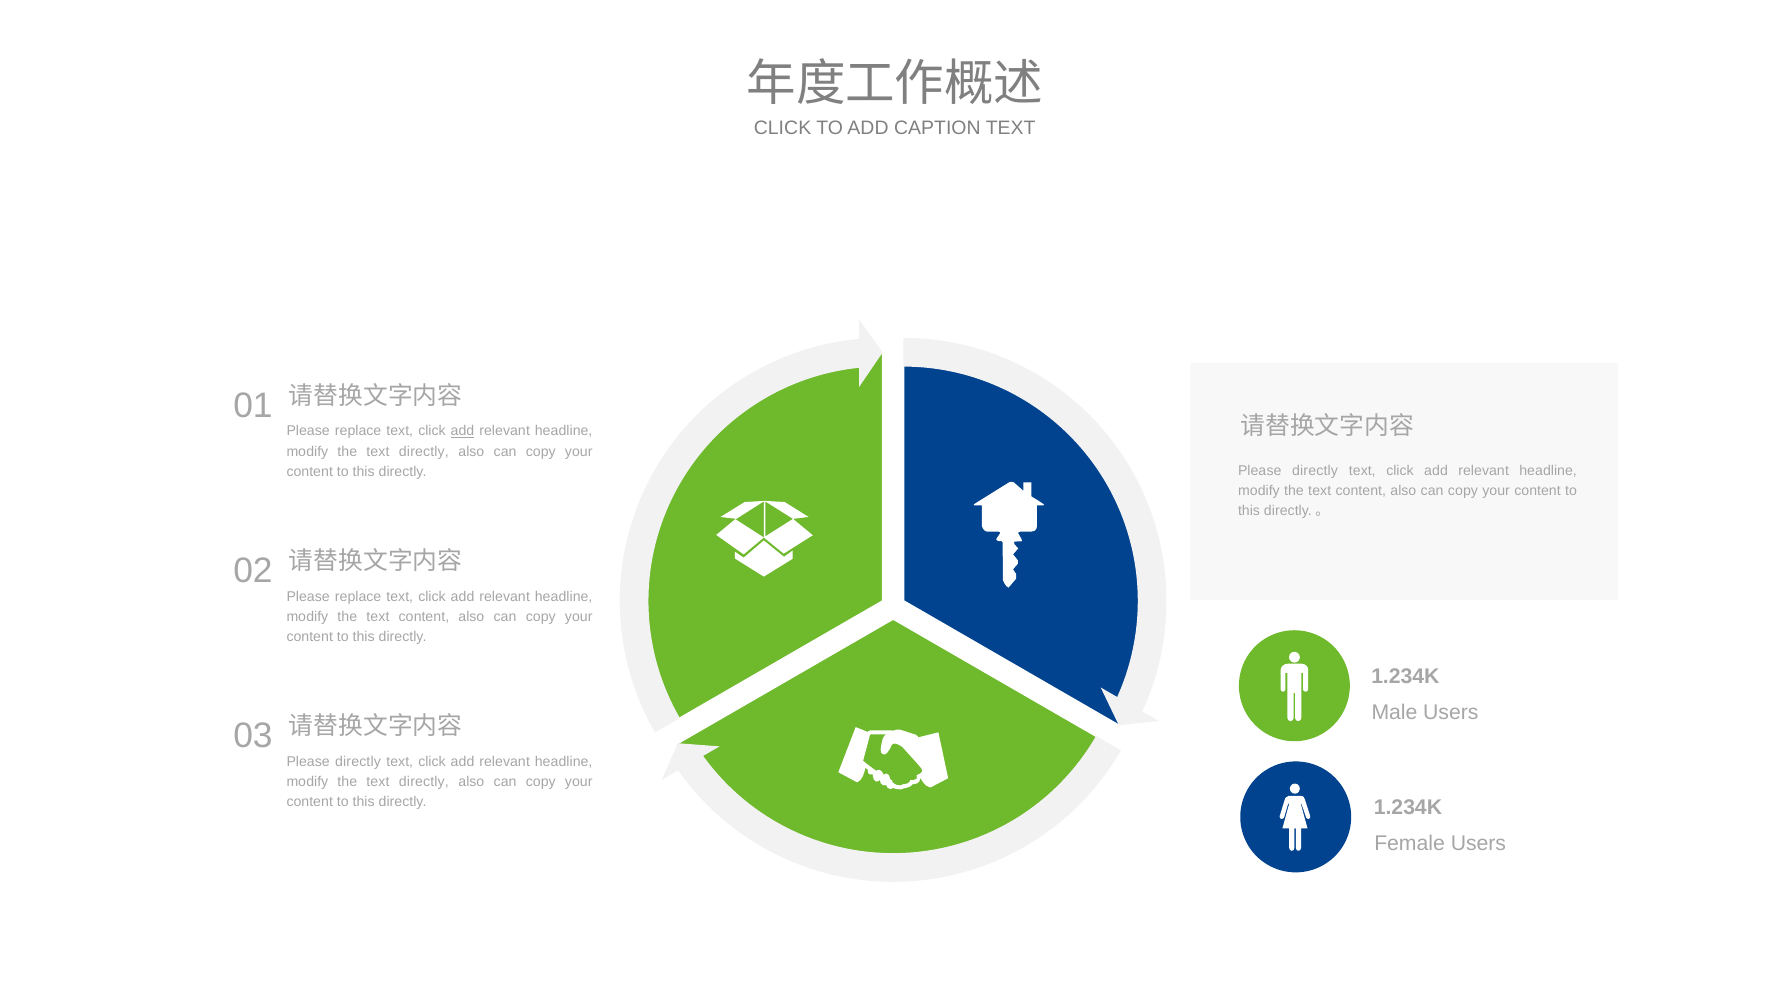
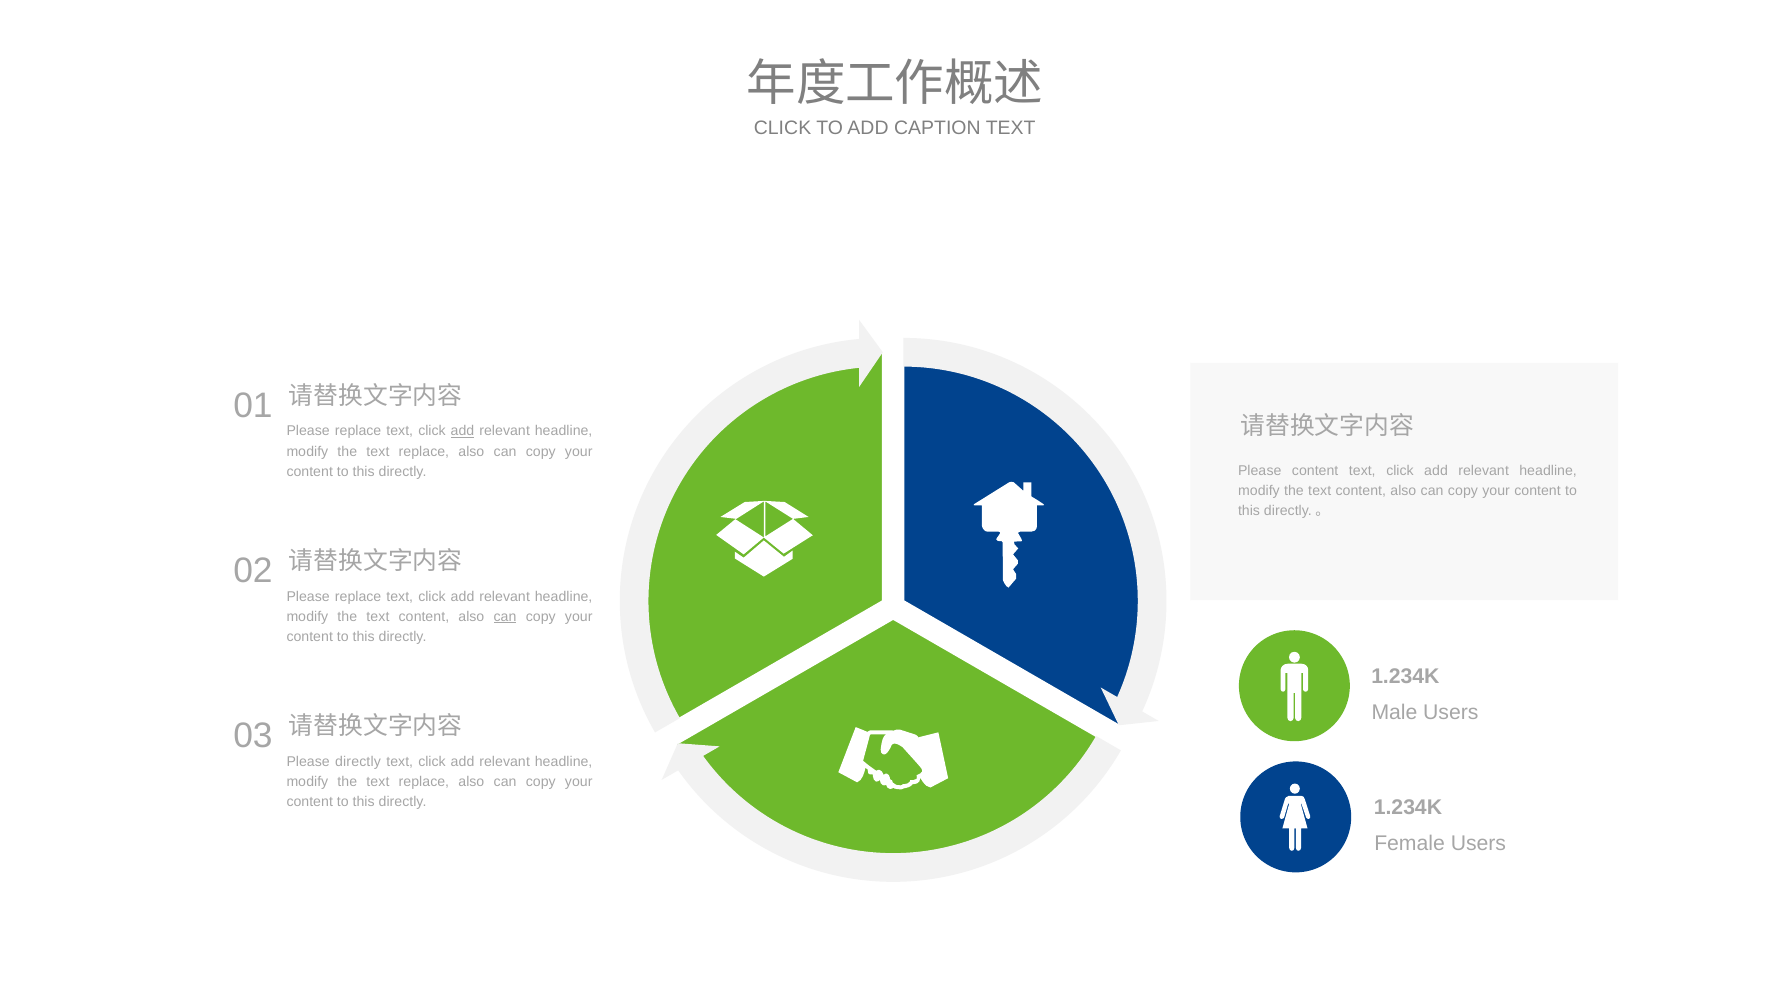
directly at (424, 452): directly -> replace
directly at (1315, 470): directly -> content
can at (505, 617) underline: none -> present
directly at (424, 782): directly -> replace
